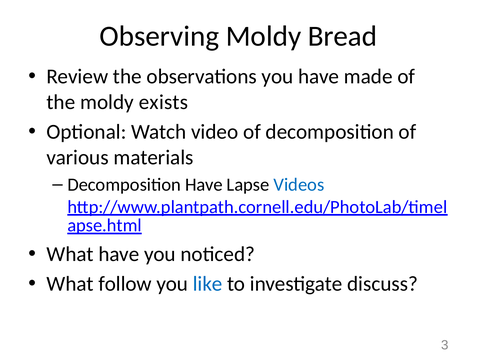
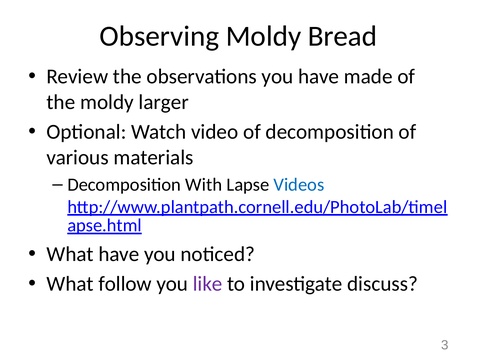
exists: exists -> larger
Decomposition Have: Have -> With
like colour: blue -> purple
